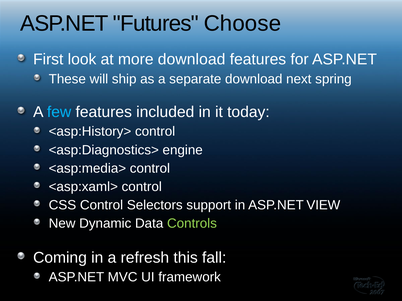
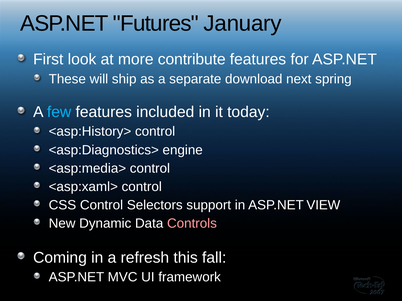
Choose: Choose -> January
more download: download -> contribute
Controls colour: light green -> pink
